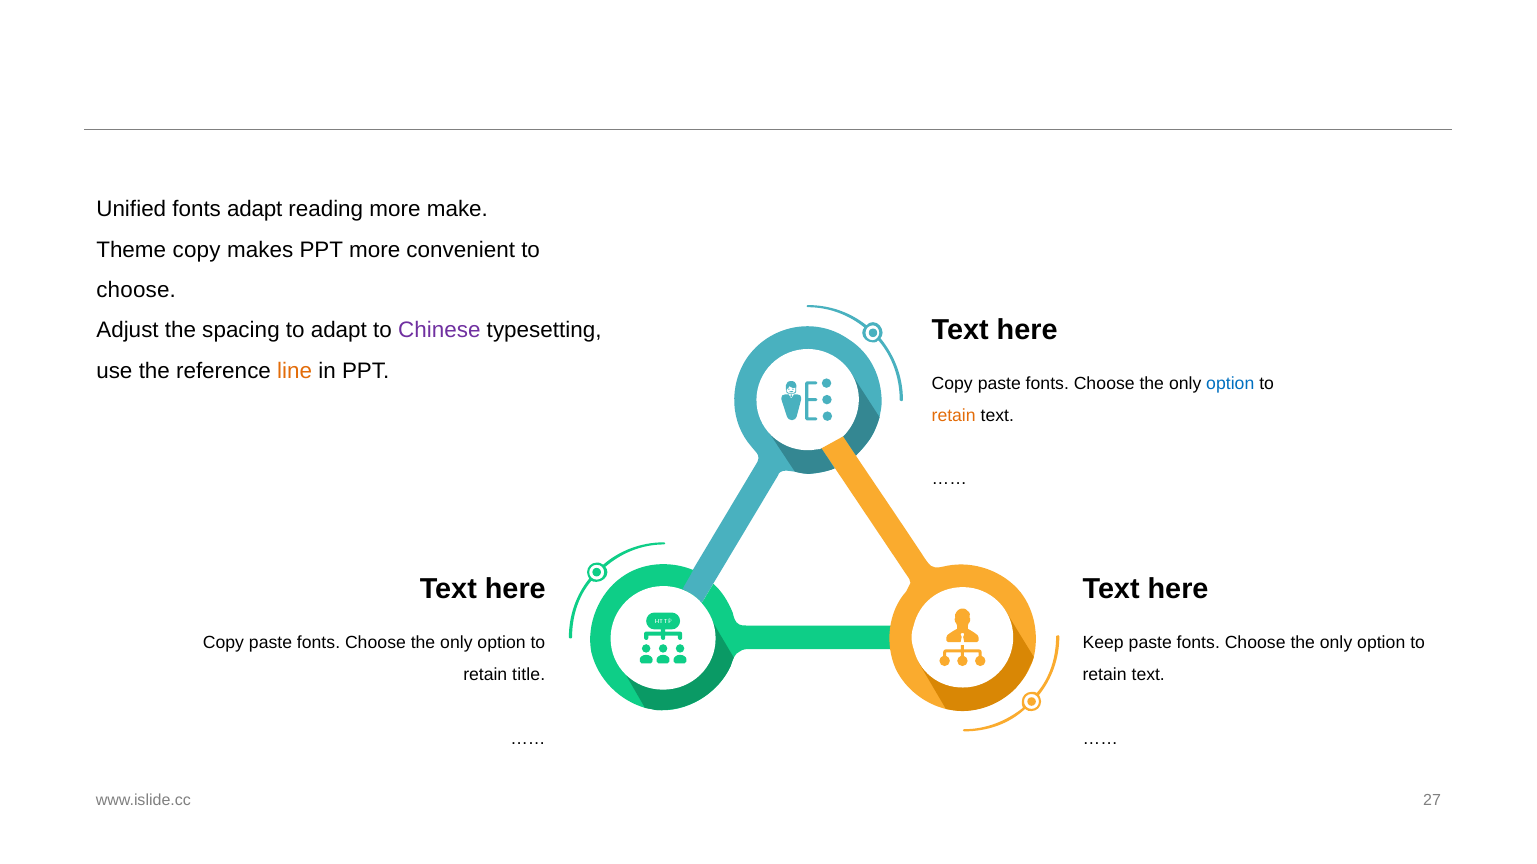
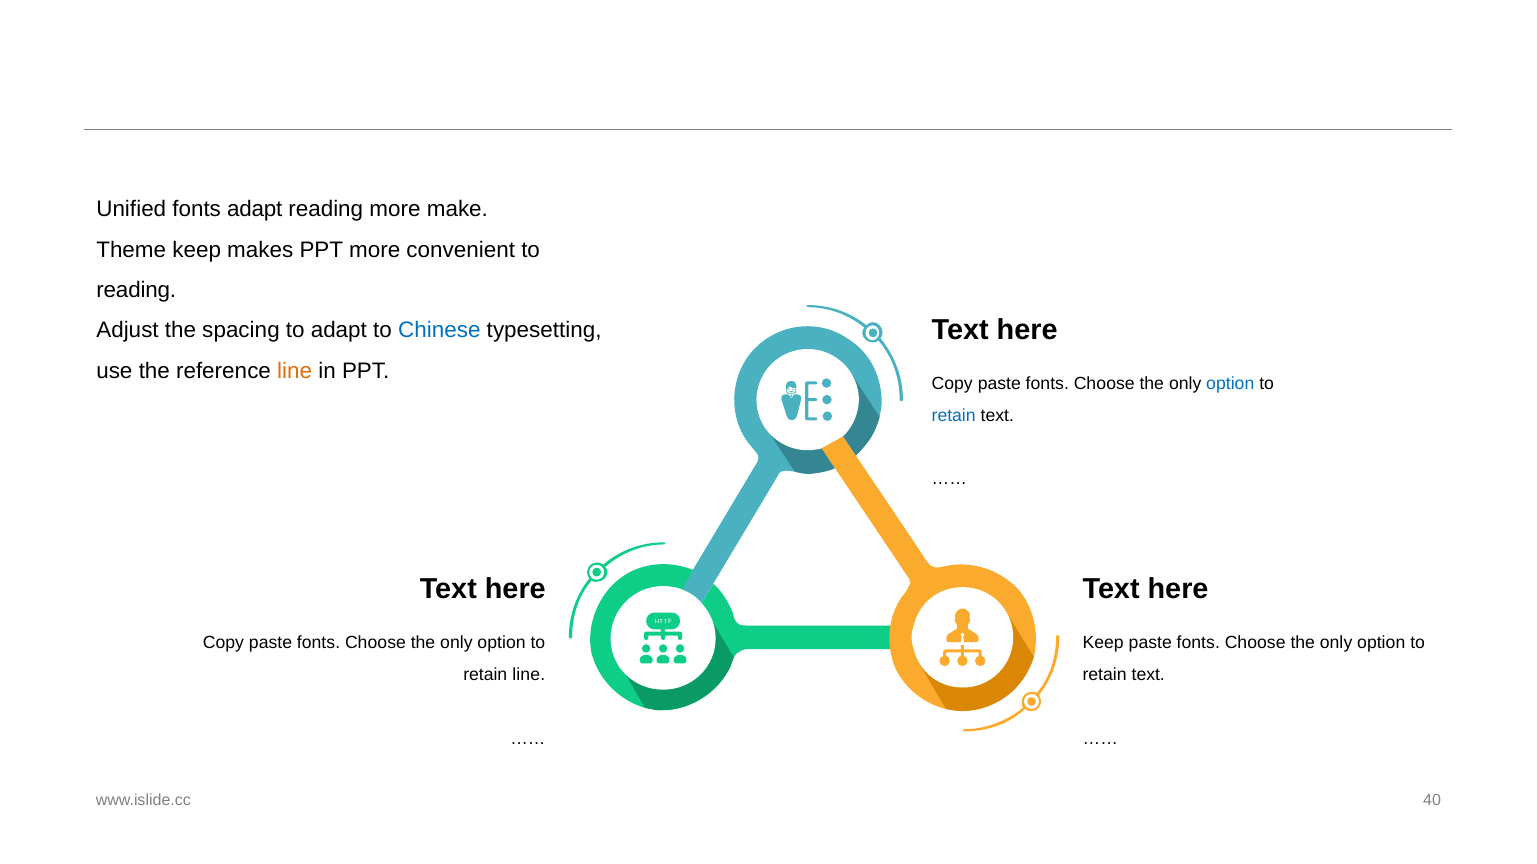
Theme copy: copy -> keep
choose at (136, 290): choose -> reading
Chinese colour: purple -> blue
retain at (954, 416) colour: orange -> blue
retain title: title -> line
27: 27 -> 40
